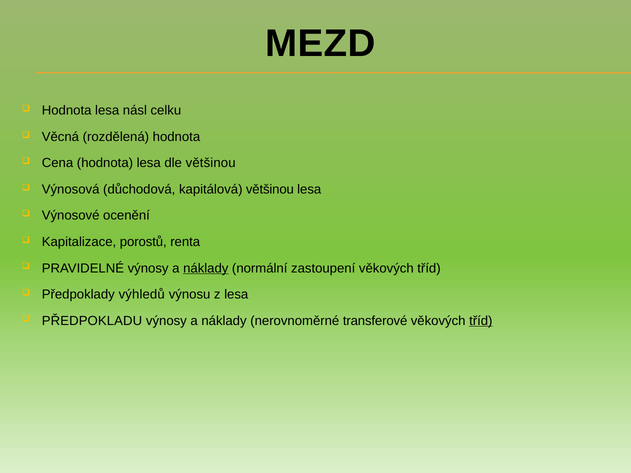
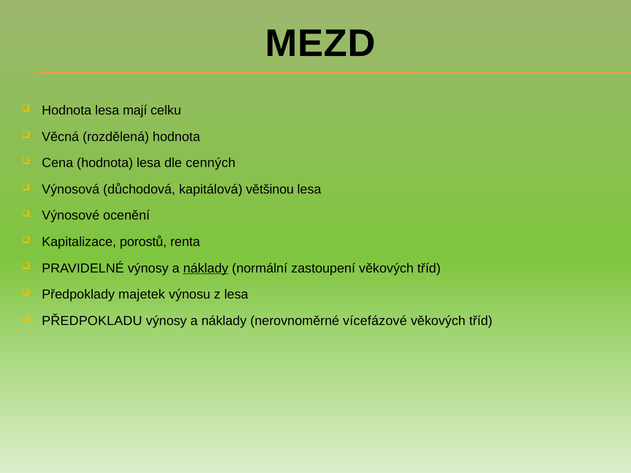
násl: násl -> mají
dle většinou: většinou -> cenných
výhledů: výhledů -> majetek
transferové: transferové -> vícefázové
tříd at (481, 321) underline: present -> none
